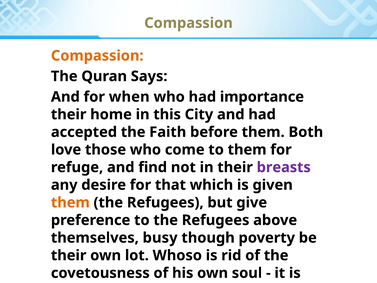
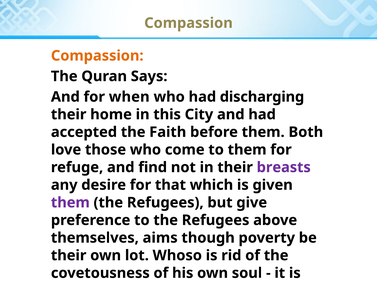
importance: importance -> discharging
them at (70, 202) colour: orange -> purple
busy: busy -> aims
